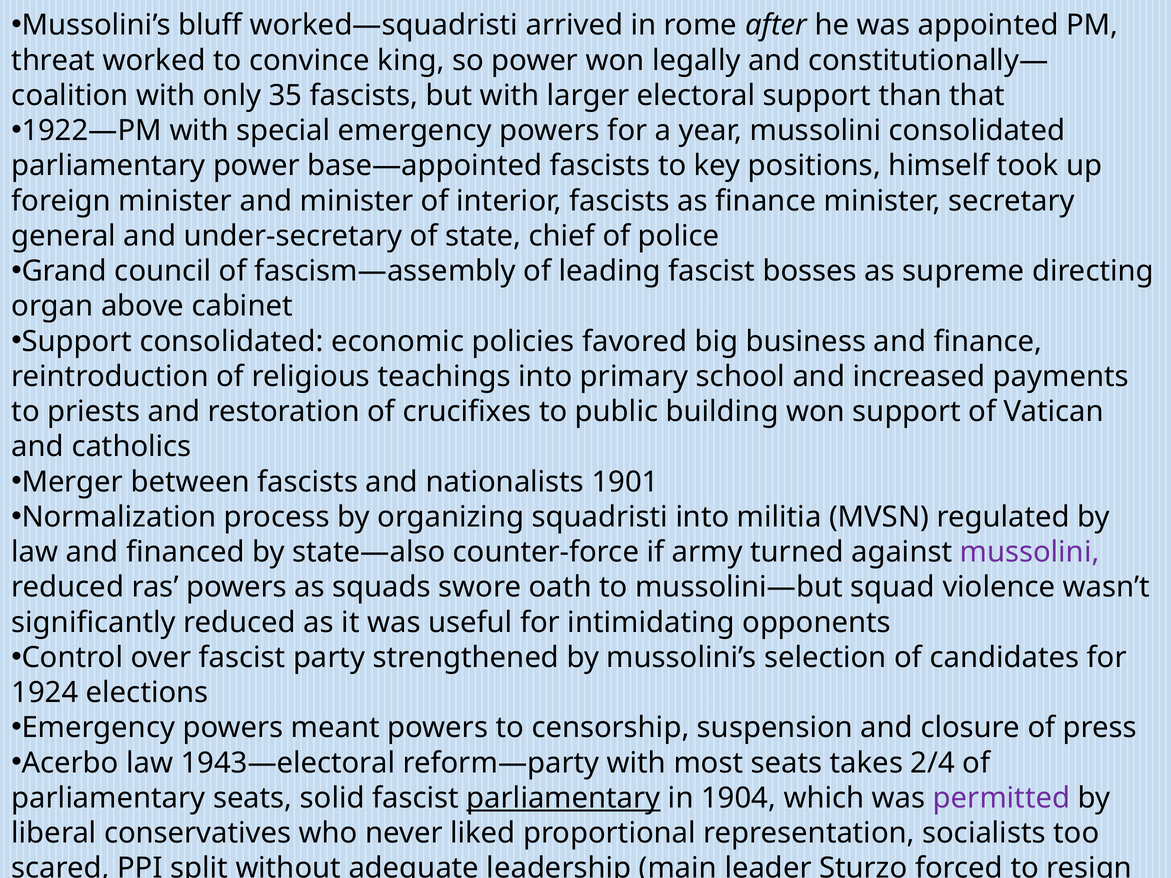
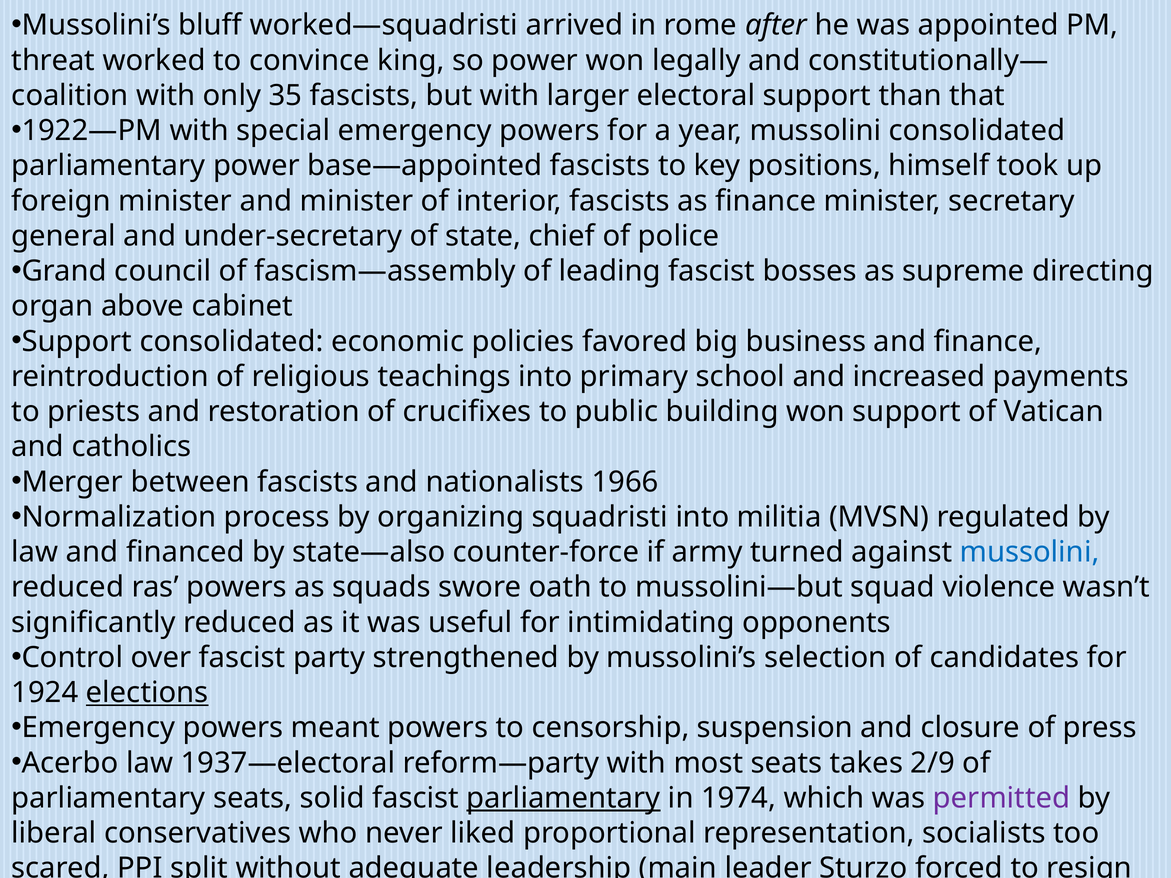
1901: 1901 -> 1966
mussolini at (1030, 552) colour: purple -> blue
elections underline: none -> present
1943—electoral: 1943—electoral -> 1937—electoral
2/4: 2/4 -> 2/9
1904: 1904 -> 1974
